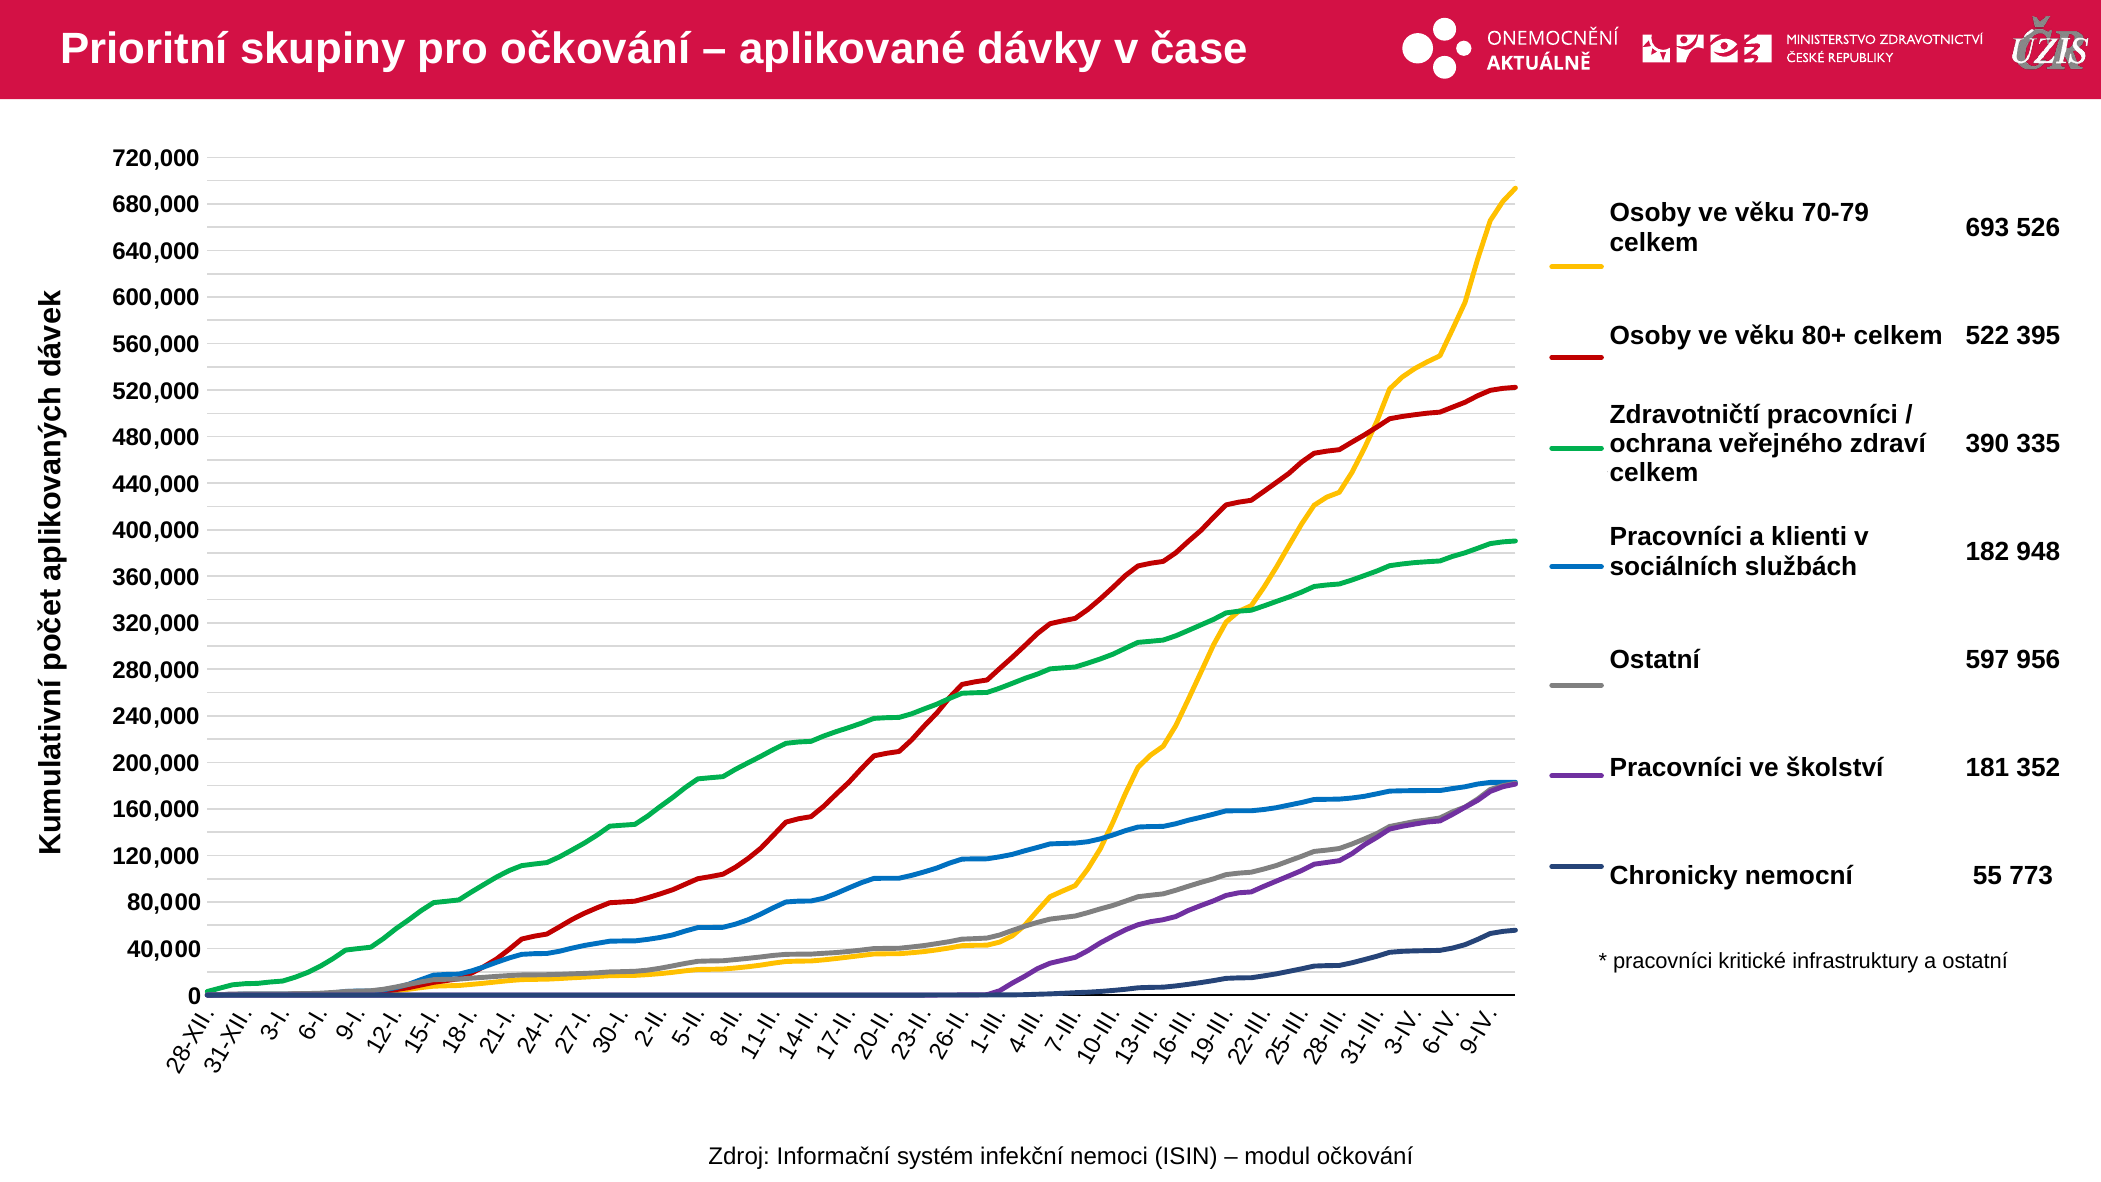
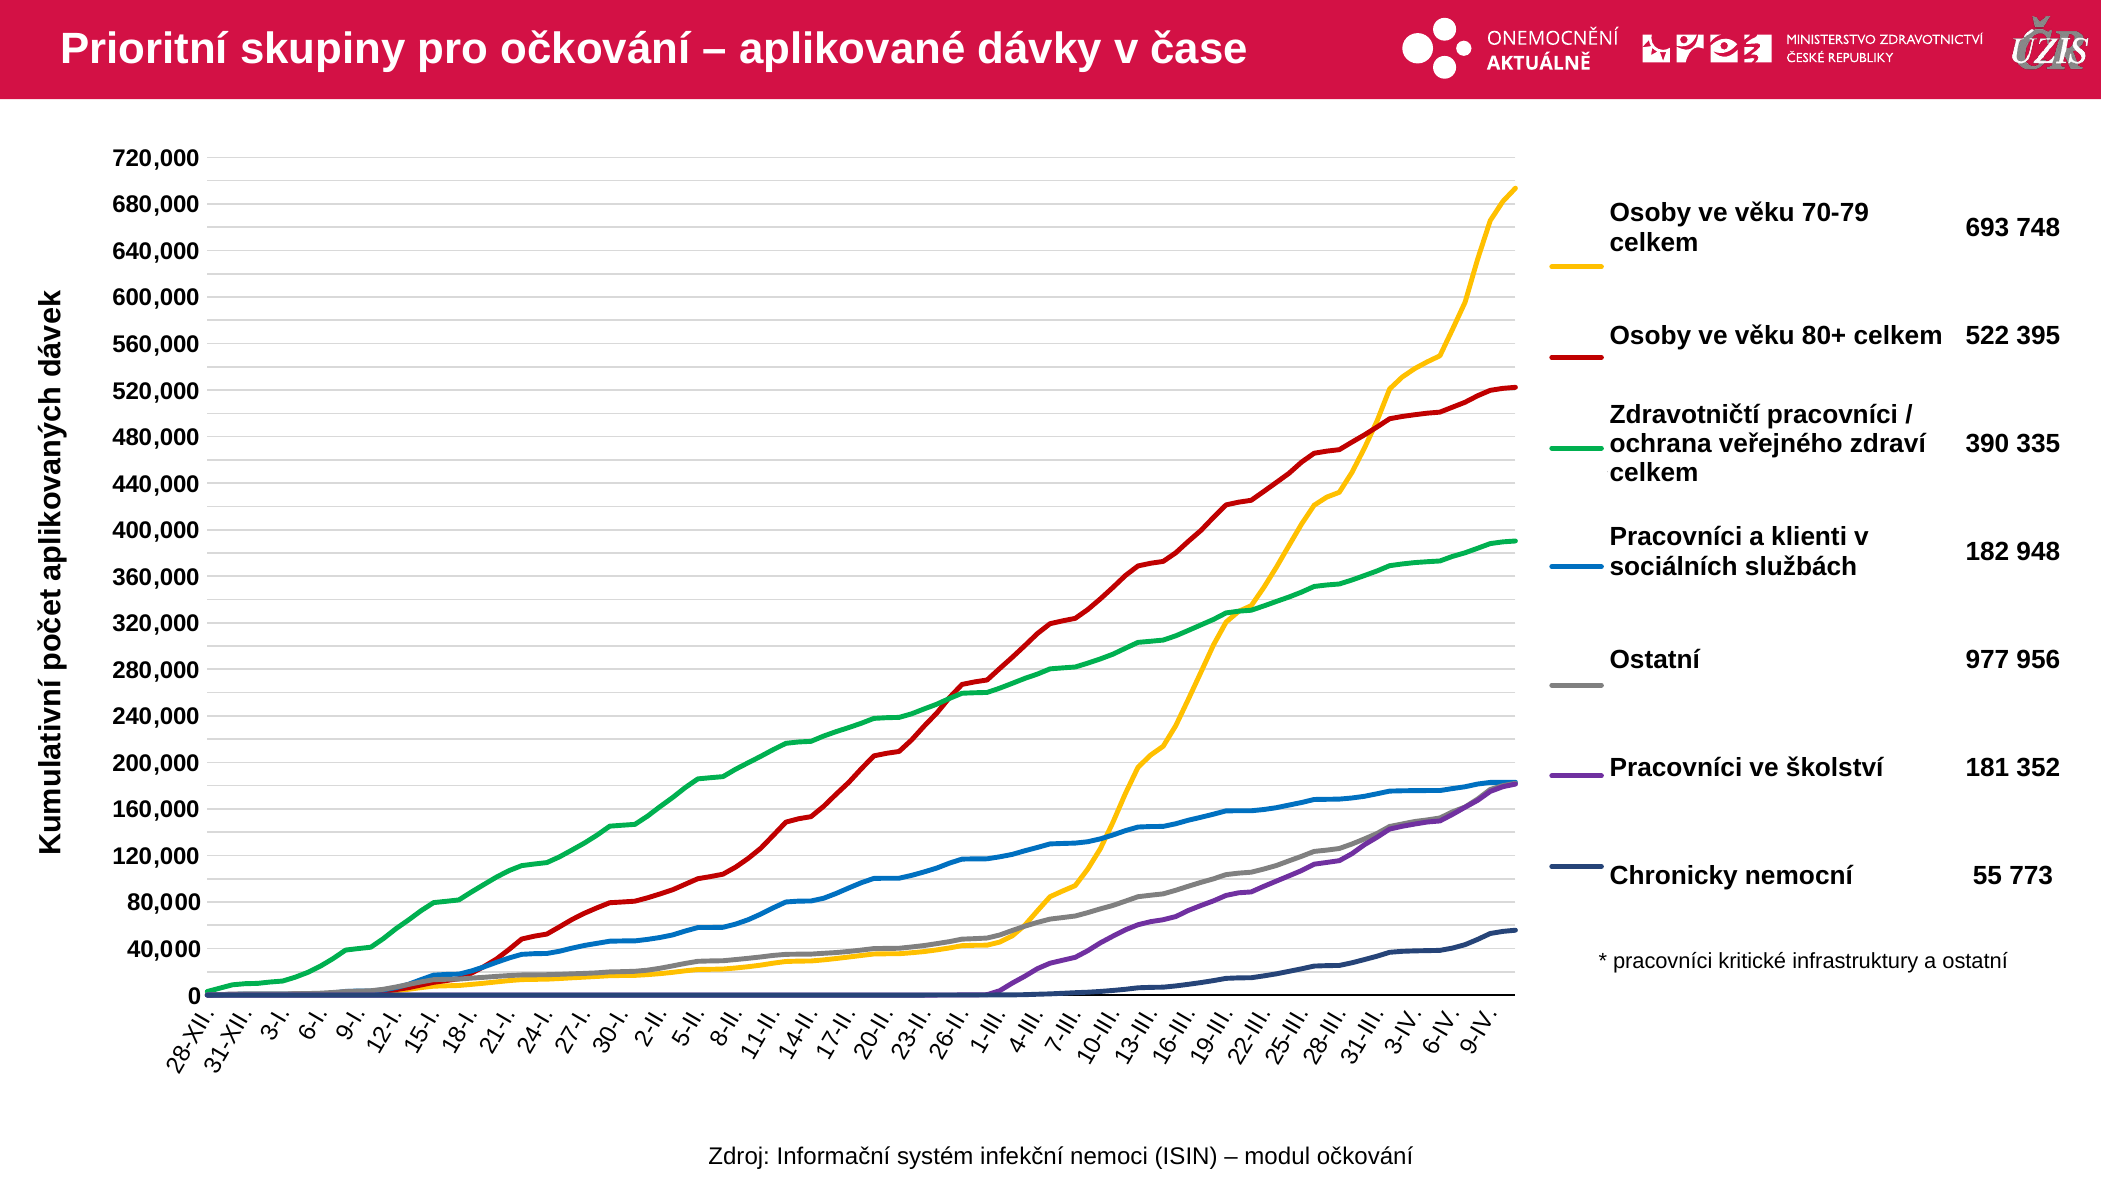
526: 526 -> 748
597: 597 -> 977
